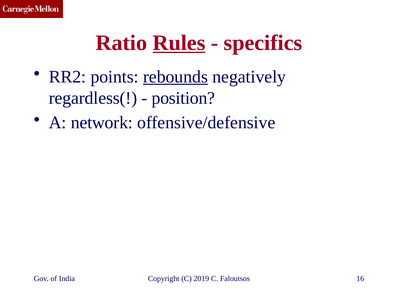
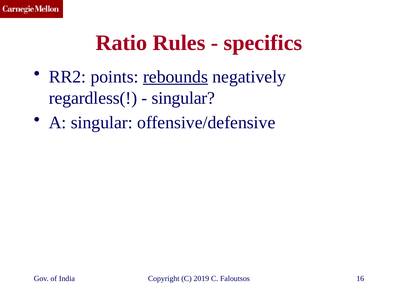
Rules underline: present -> none
position at (183, 98): position -> singular
A network: network -> singular
